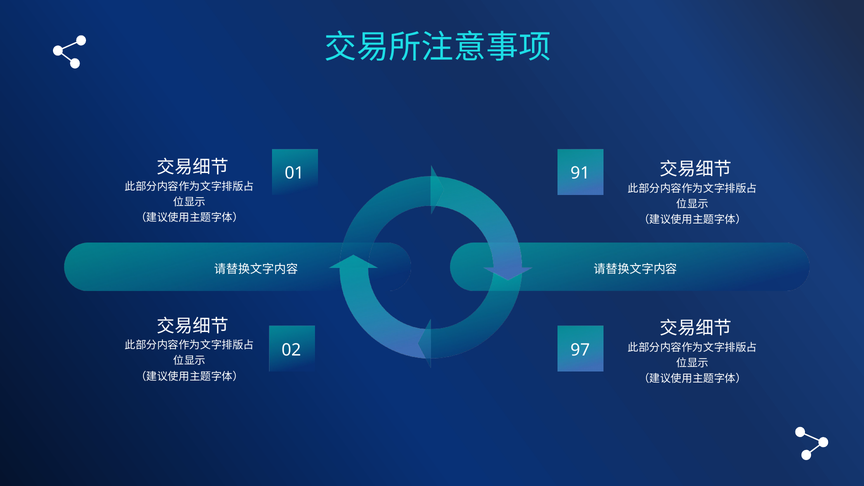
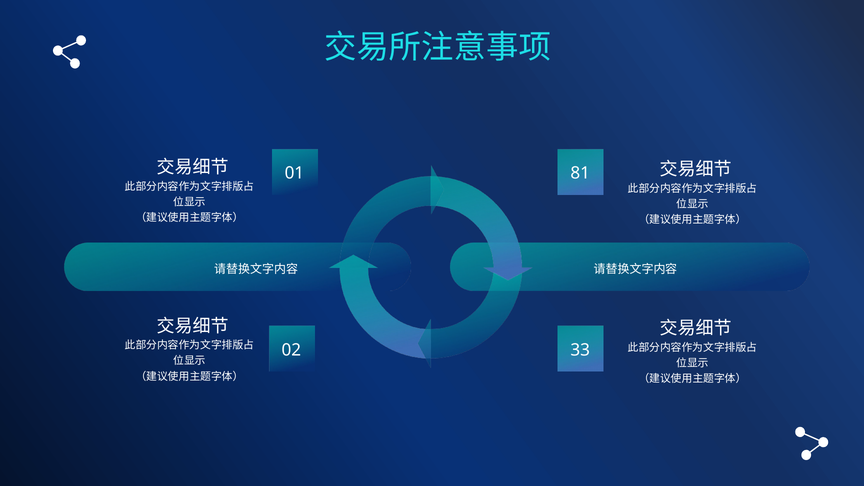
91: 91 -> 81
97: 97 -> 33
